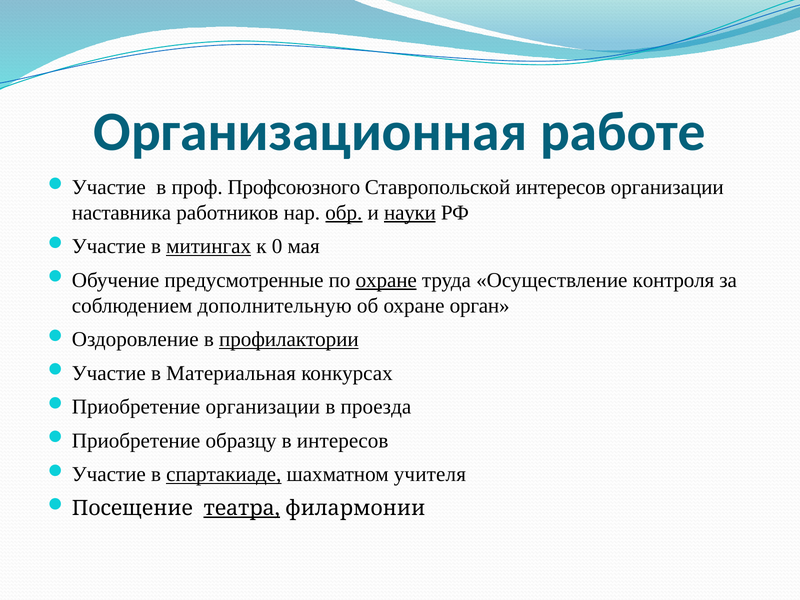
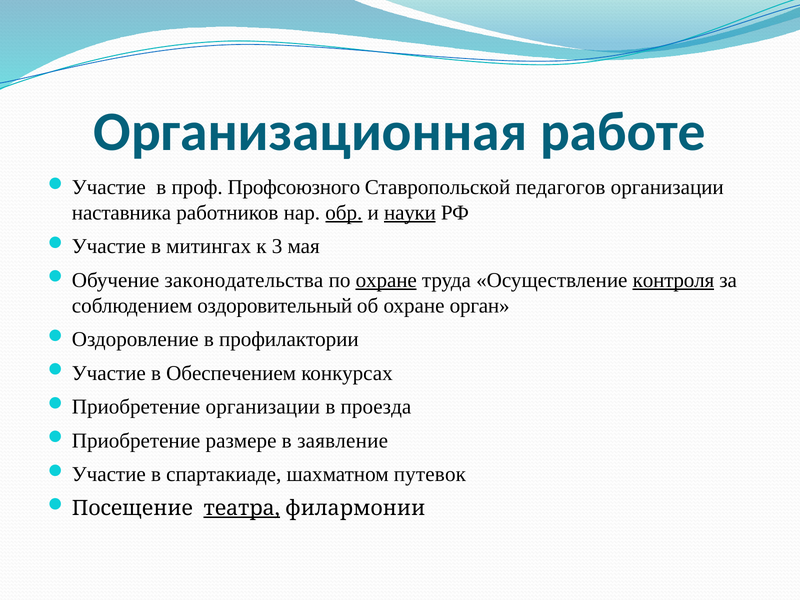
Ставропольской интересов: интересов -> педагогов
митингах underline: present -> none
0: 0 -> 3
предусмотренные: предусмотренные -> законодательства
контроля underline: none -> present
дополнительную: дополнительную -> оздоровительный
профилактории underline: present -> none
Материальная: Материальная -> Обеспечением
образцу: образцу -> размере
в интересов: интересов -> заявление
спартакиаде underline: present -> none
учителя: учителя -> путевок
